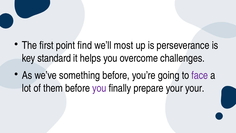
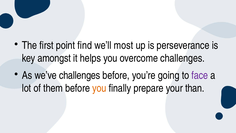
standard: standard -> amongst
we’ve something: something -> challenges
you at (99, 88) colour: purple -> orange
your your: your -> than
